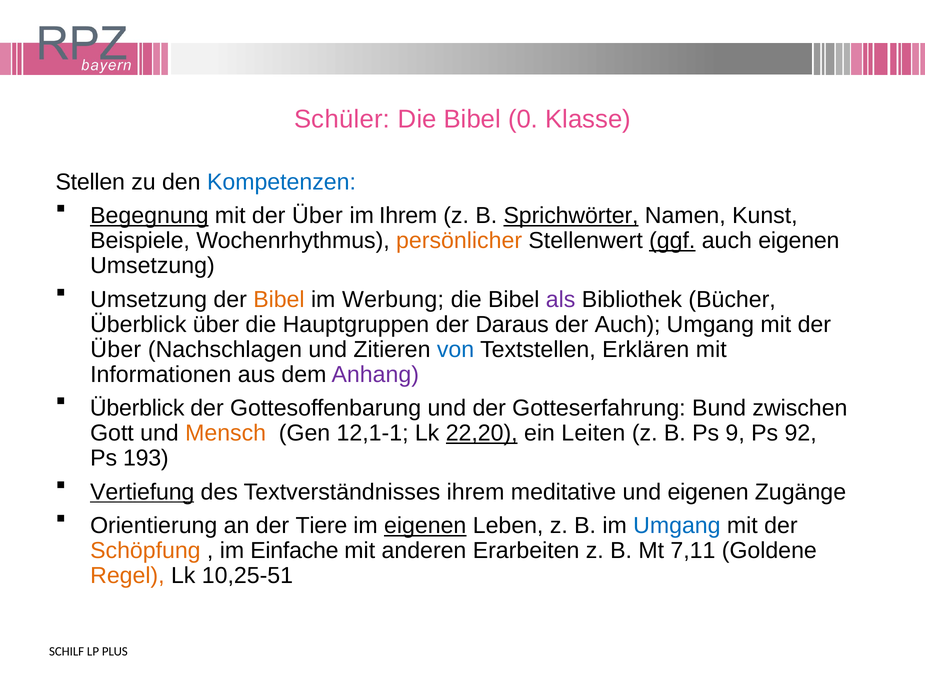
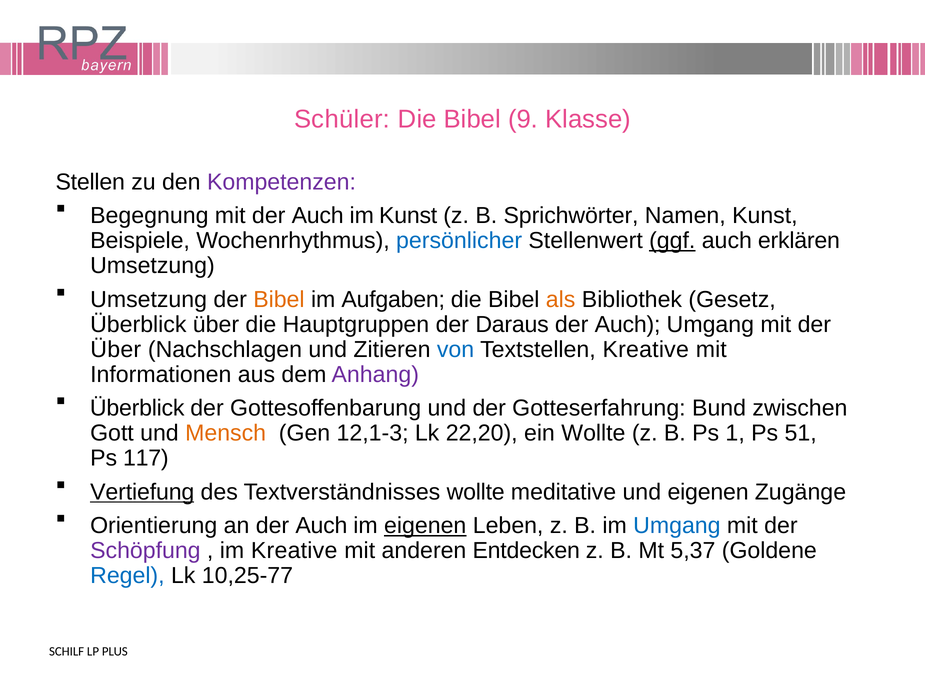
0: 0 -> 9
Kompetenzen colour: blue -> purple
Begegnung underline: present -> none
Über at (317, 216): Über -> Auch
im Ihrem: Ihrem -> Kunst
Sprichwörter underline: present -> none
persönlicher colour: orange -> blue
auch eigenen: eigenen -> erklären
Werbung: Werbung -> Aufgaben
als colour: purple -> orange
Bücher: Bücher -> Gesetz
Textstellen Erklären: Erklären -> Kreative
12,1-1: 12,1-1 -> 12,1-3
22,20 underline: present -> none
ein Leiten: Leiten -> Wollte
9: 9 -> 1
92: 92 -> 51
193: 193 -> 117
Textverständnisses ihrem: ihrem -> wollte
an der Tiere: Tiere -> Auch
Schöpfung colour: orange -> purple
im Einfache: Einfache -> Kreative
Erarbeiten: Erarbeiten -> Entdecken
7,11: 7,11 -> 5,37
Regel colour: orange -> blue
10,25-51: 10,25-51 -> 10,25-77
